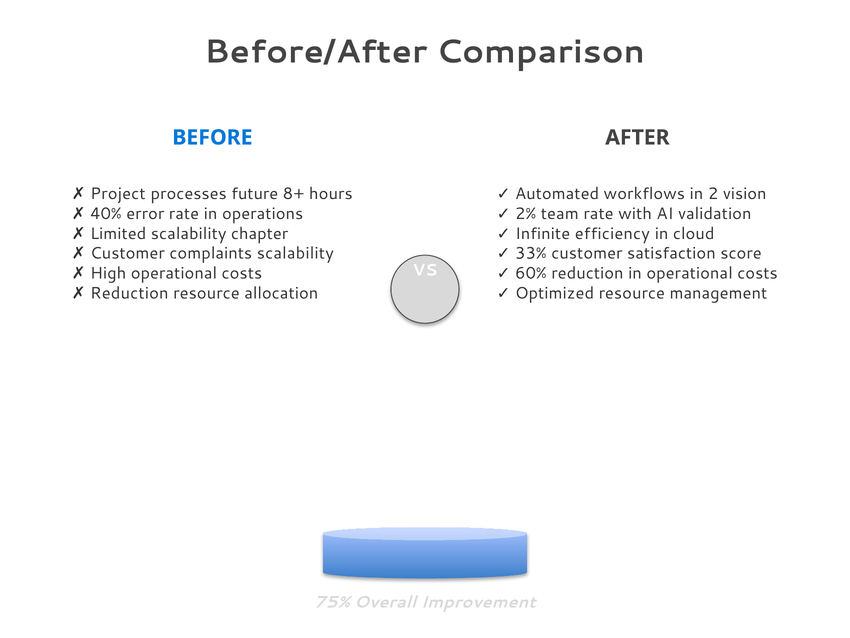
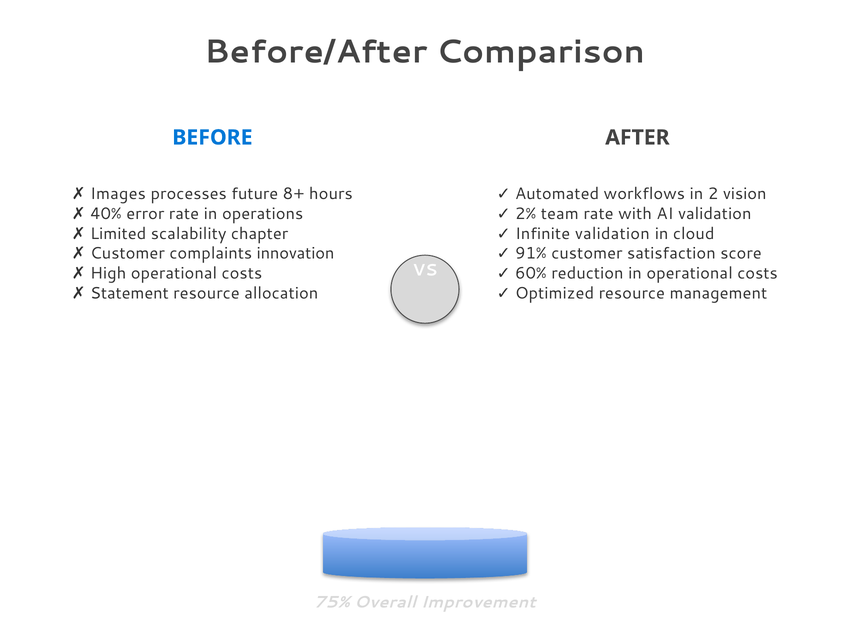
Project: Project -> Images
Infinite efficiency: efficiency -> validation
complaints scalability: scalability -> innovation
33%: 33% -> 91%
Reduction at (129, 293): Reduction -> Statement
